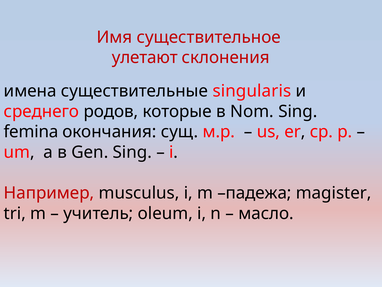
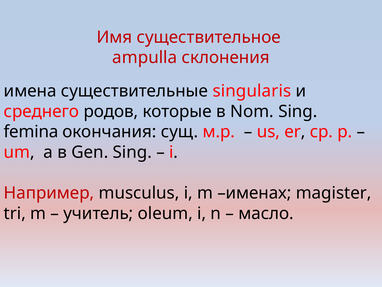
улетают: улетают -> ampulla
падежа: падежа -> именах
